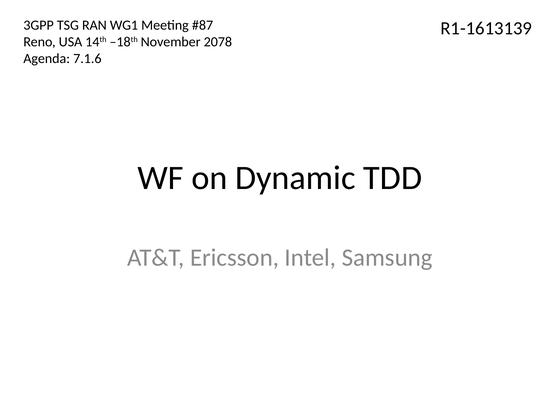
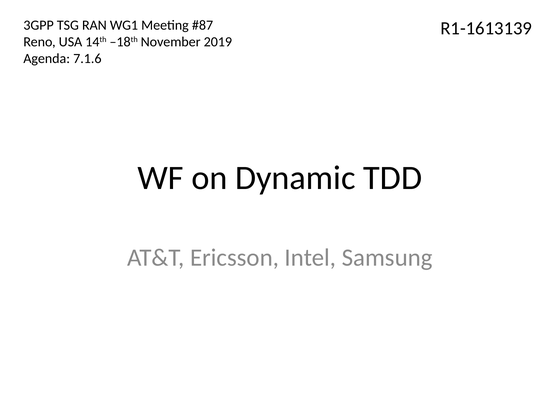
2078: 2078 -> 2019
